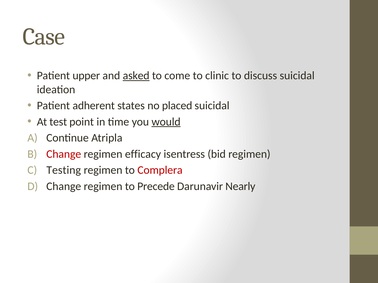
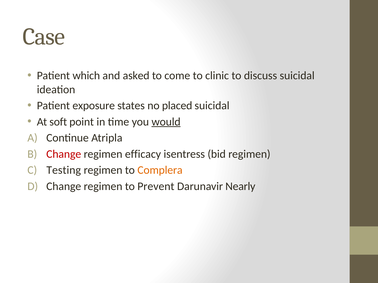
upper: upper -> which
asked underline: present -> none
adherent: adherent -> exposure
test: test -> soft
Complera colour: red -> orange
Precede: Precede -> Prevent
